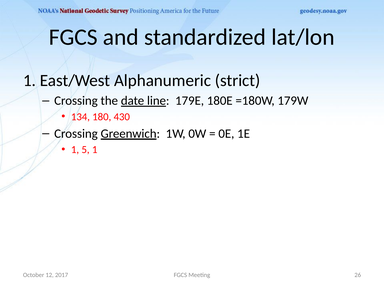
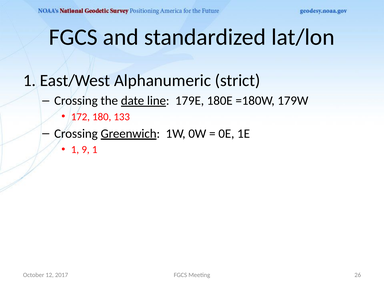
134: 134 -> 172
430: 430 -> 133
5: 5 -> 9
